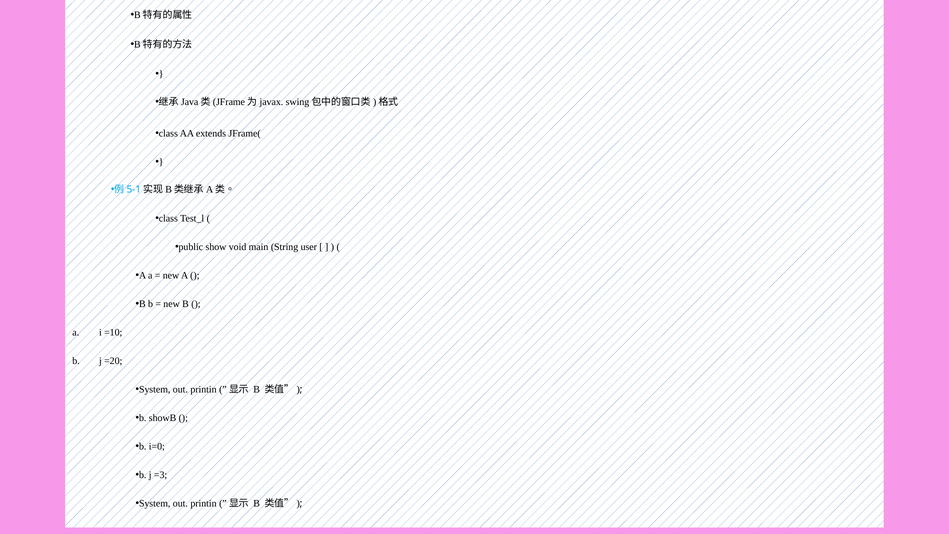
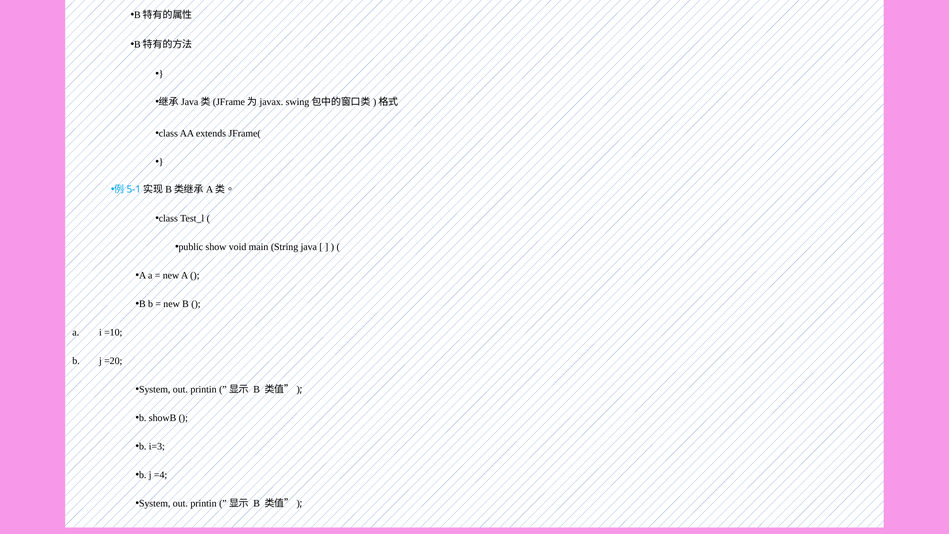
user: user -> java
i=0: i=0 -> i=3
=3: =3 -> =4
